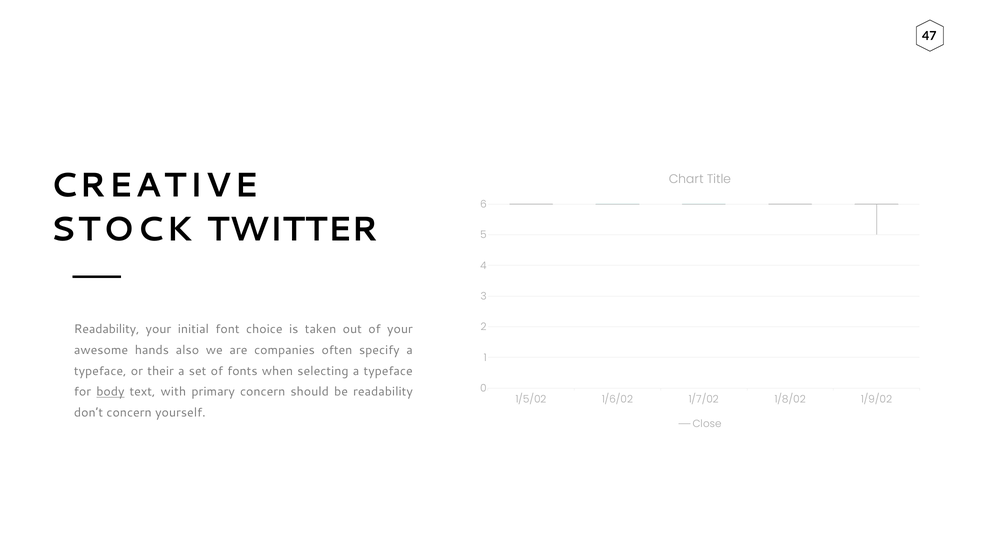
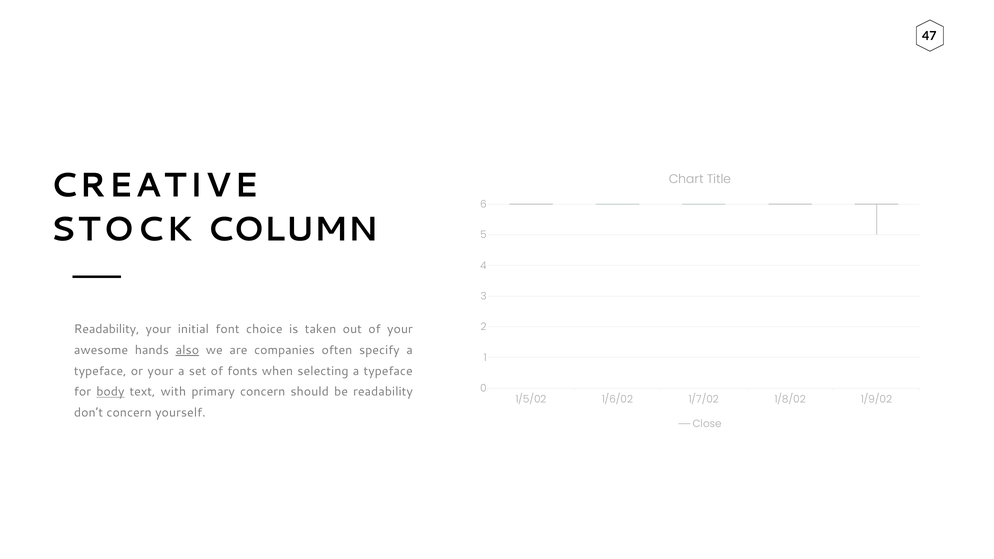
TWITTER: TWITTER -> COLUMN
also underline: none -> present
or their: their -> your
